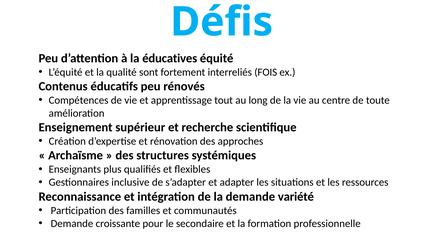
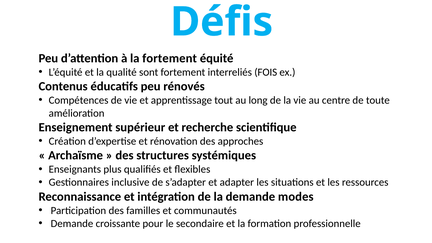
la éducatives: éducatives -> fortement
variété: variété -> modes
